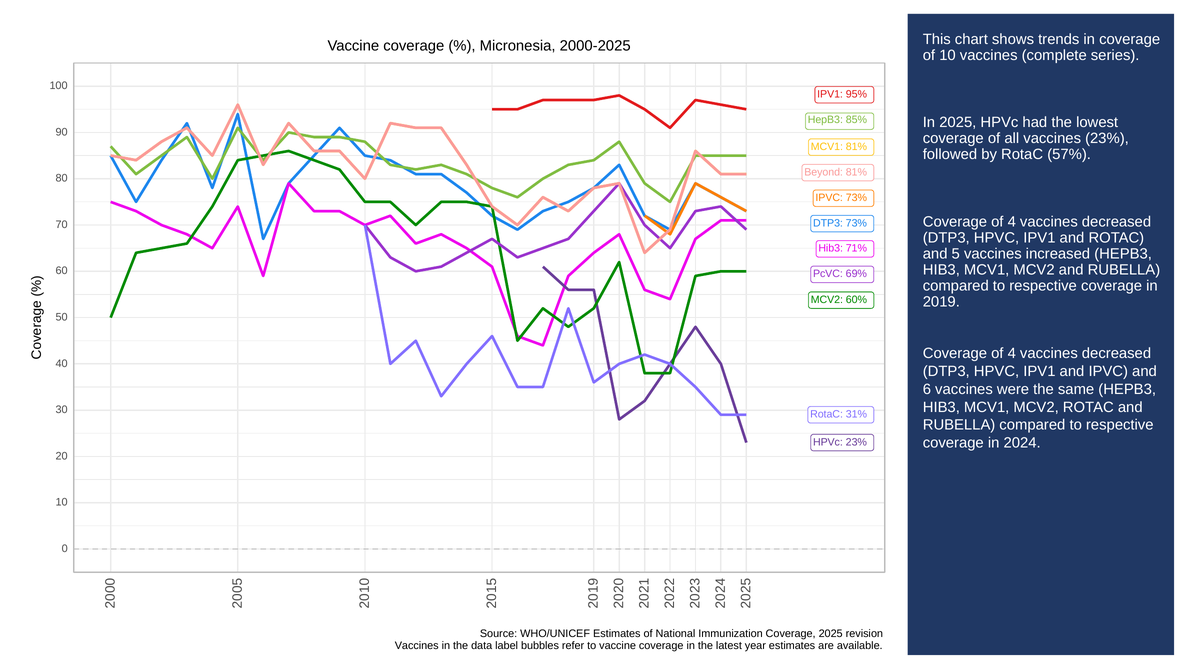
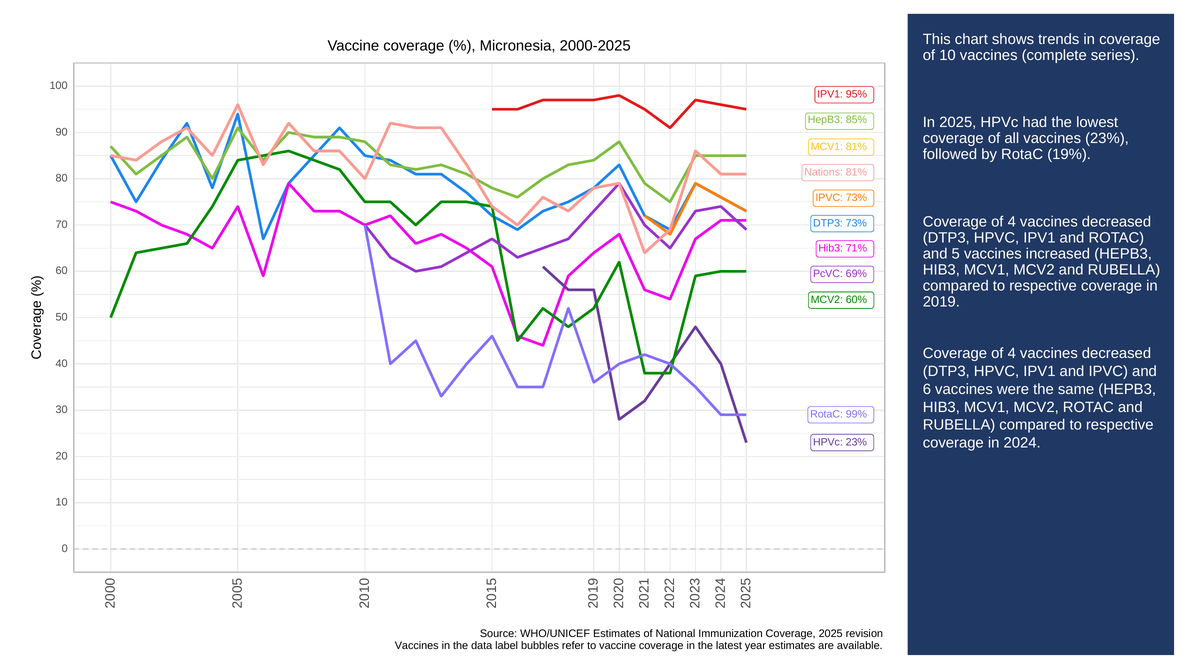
57%: 57% -> 19%
Beyond: Beyond -> Nations
31%: 31% -> 99%
